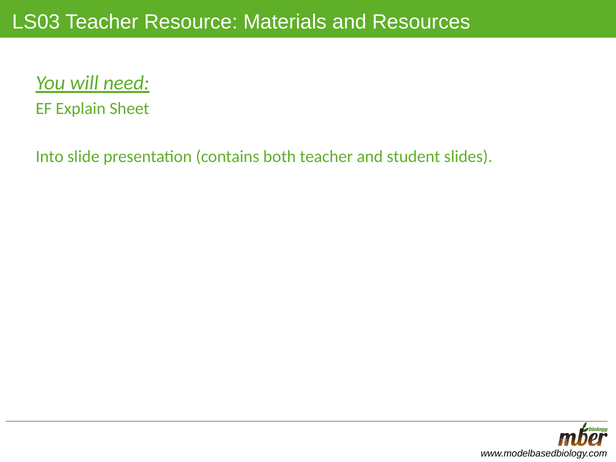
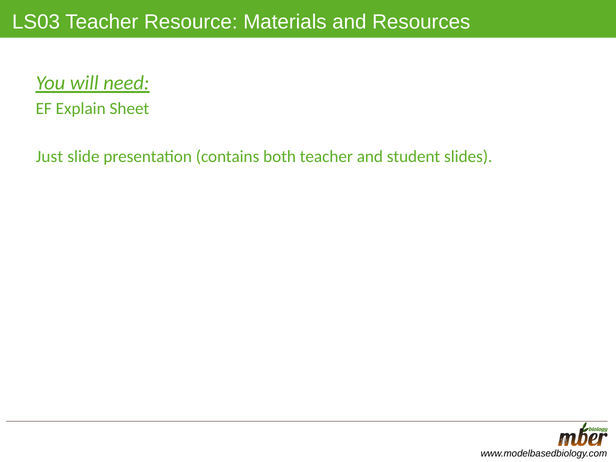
Into: Into -> Just
